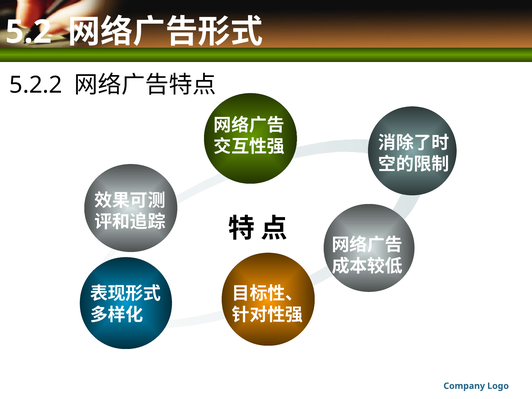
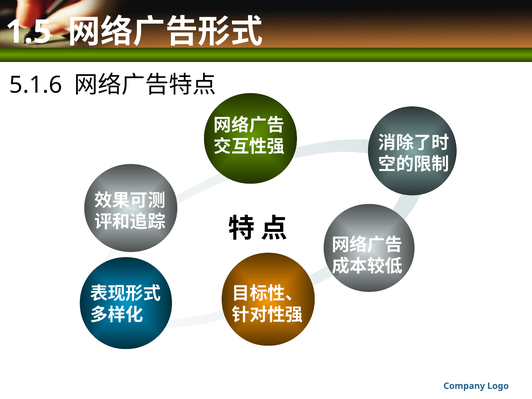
5.2: 5.2 -> 1.5
5.2.2: 5.2.2 -> 5.1.6
